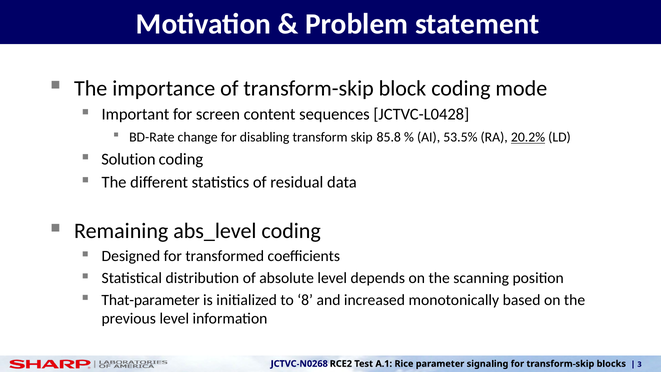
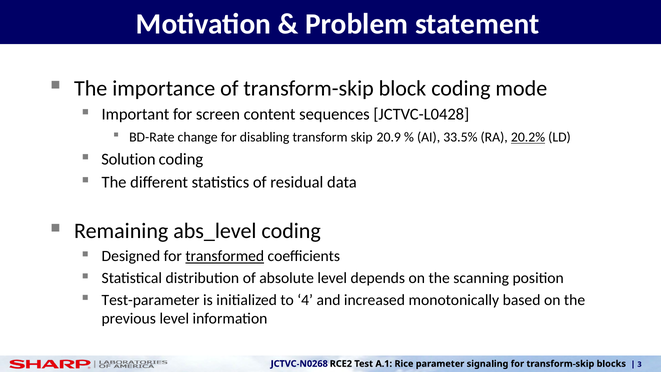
85.8: 85.8 -> 20.9
53.5%: 53.5% -> 33.5%
transformed underline: none -> present
That-parameter: That-parameter -> Test-parameter
8: 8 -> 4
